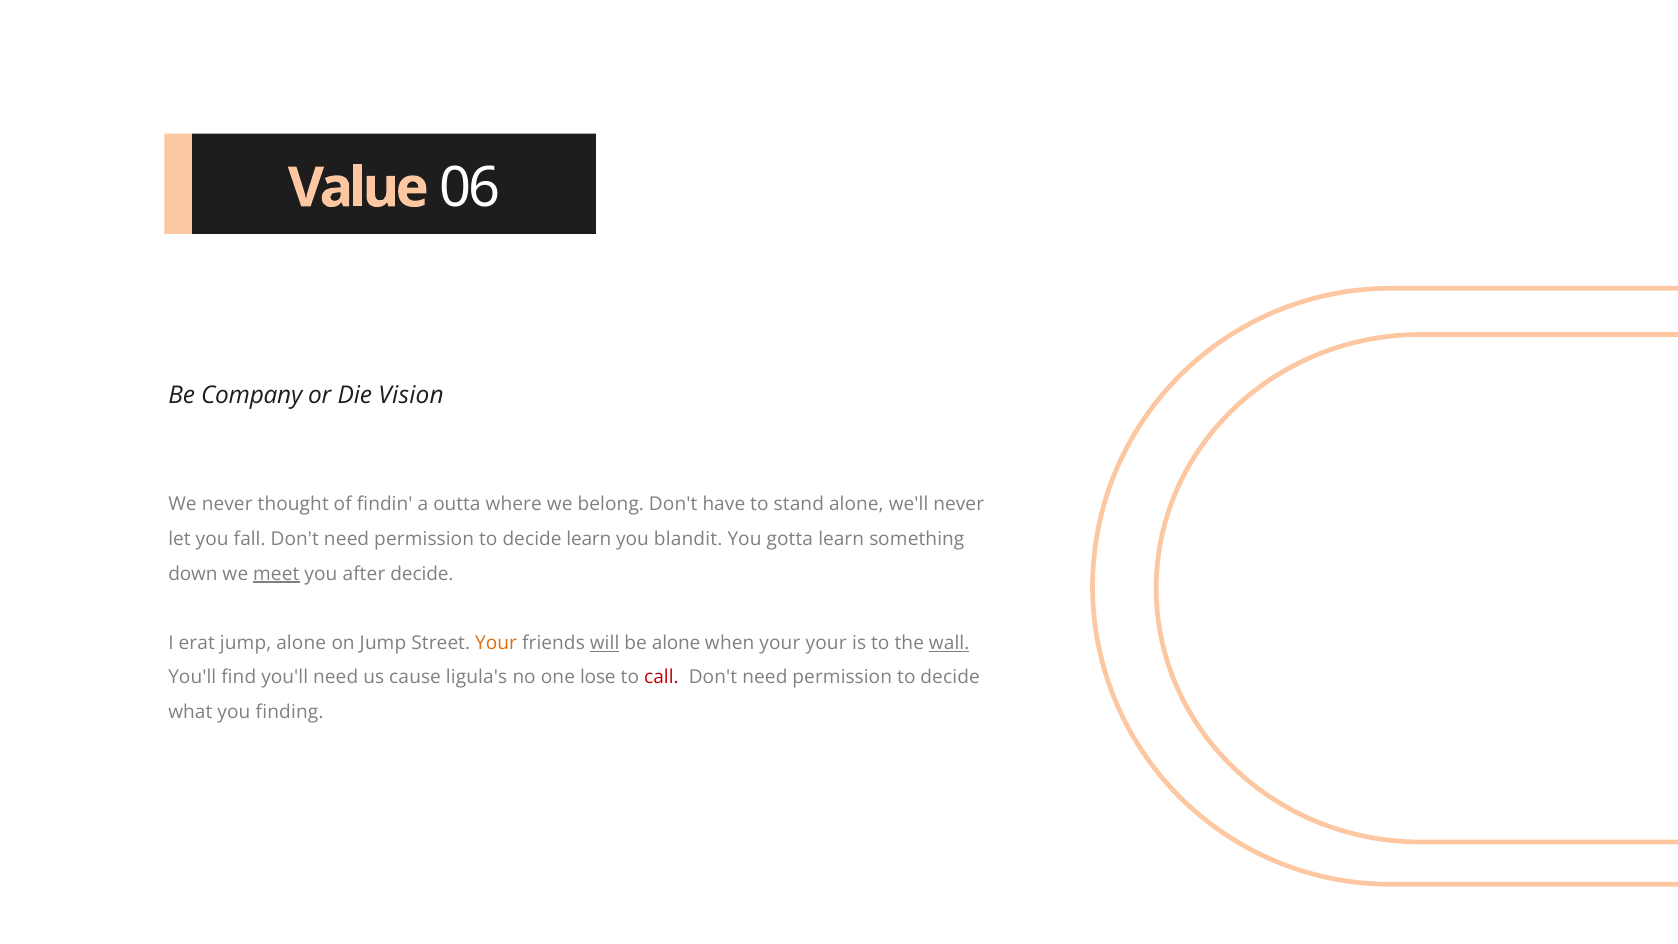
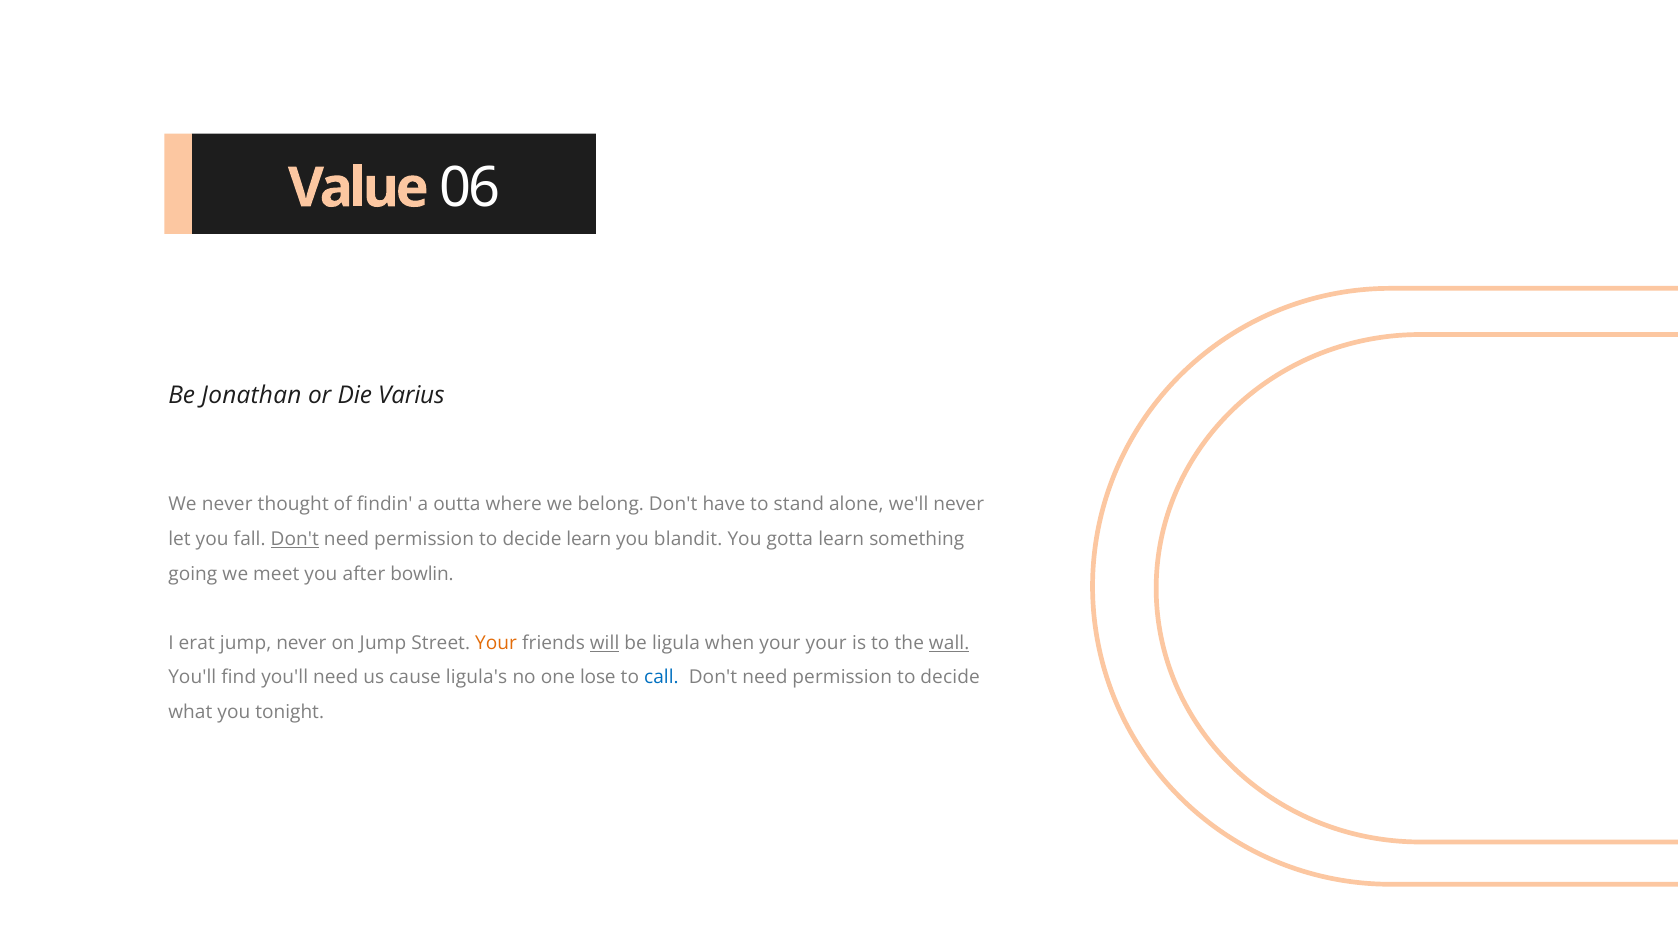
Company: Company -> Jonathan
Vision: Vision -> Varius
Don't at (295, 539) underline: none -> present
down: down -> going
meet underline: present -> none
after decide: decide -> bowlin
jump alone: alone -> never
be alone: alone -> ligula
call colour: red -> blue
finding: finding -> tonight
